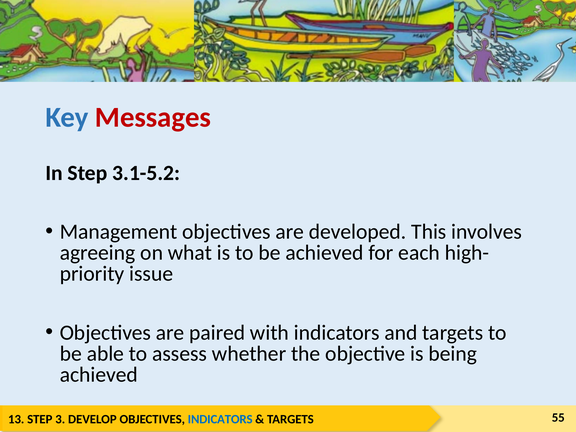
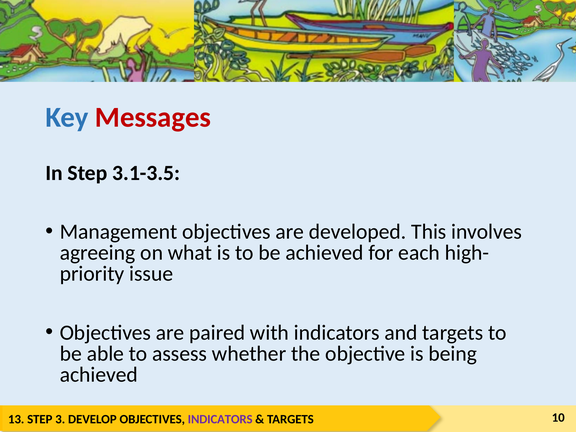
3.1-5.2: 3.1-5.2 -> 3.1-3.5
INDICATORS at (220, 419) colour: blue -> purple
55: 55 -> 10
